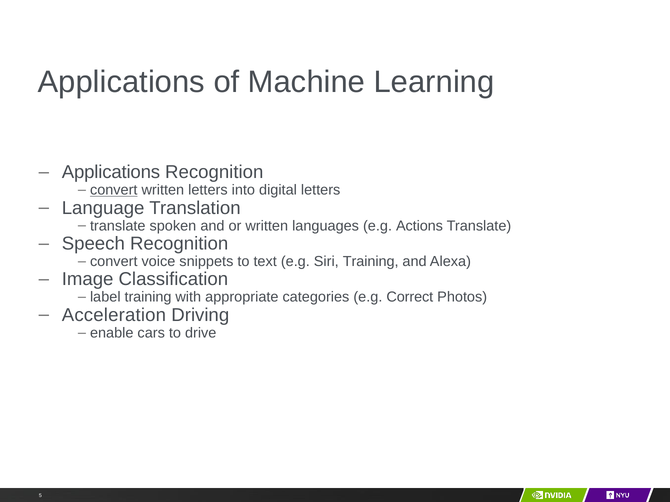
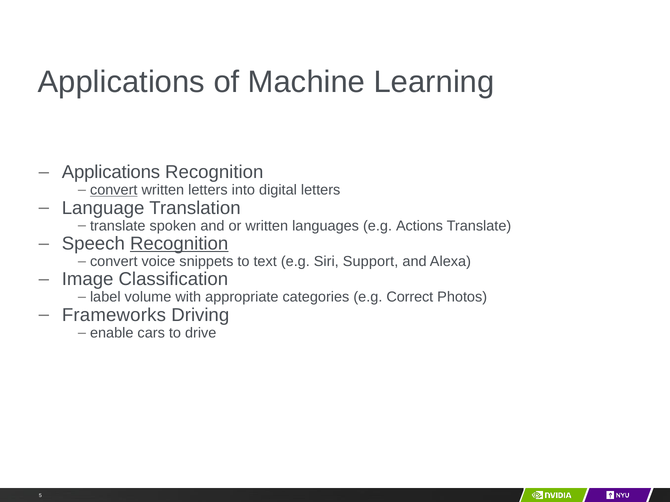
Recognition at (179, 244) underline: none -> present
Siri Training: Training -> Support
label training: training -> volume
Acceleration: Acceleration -> Frameworks
